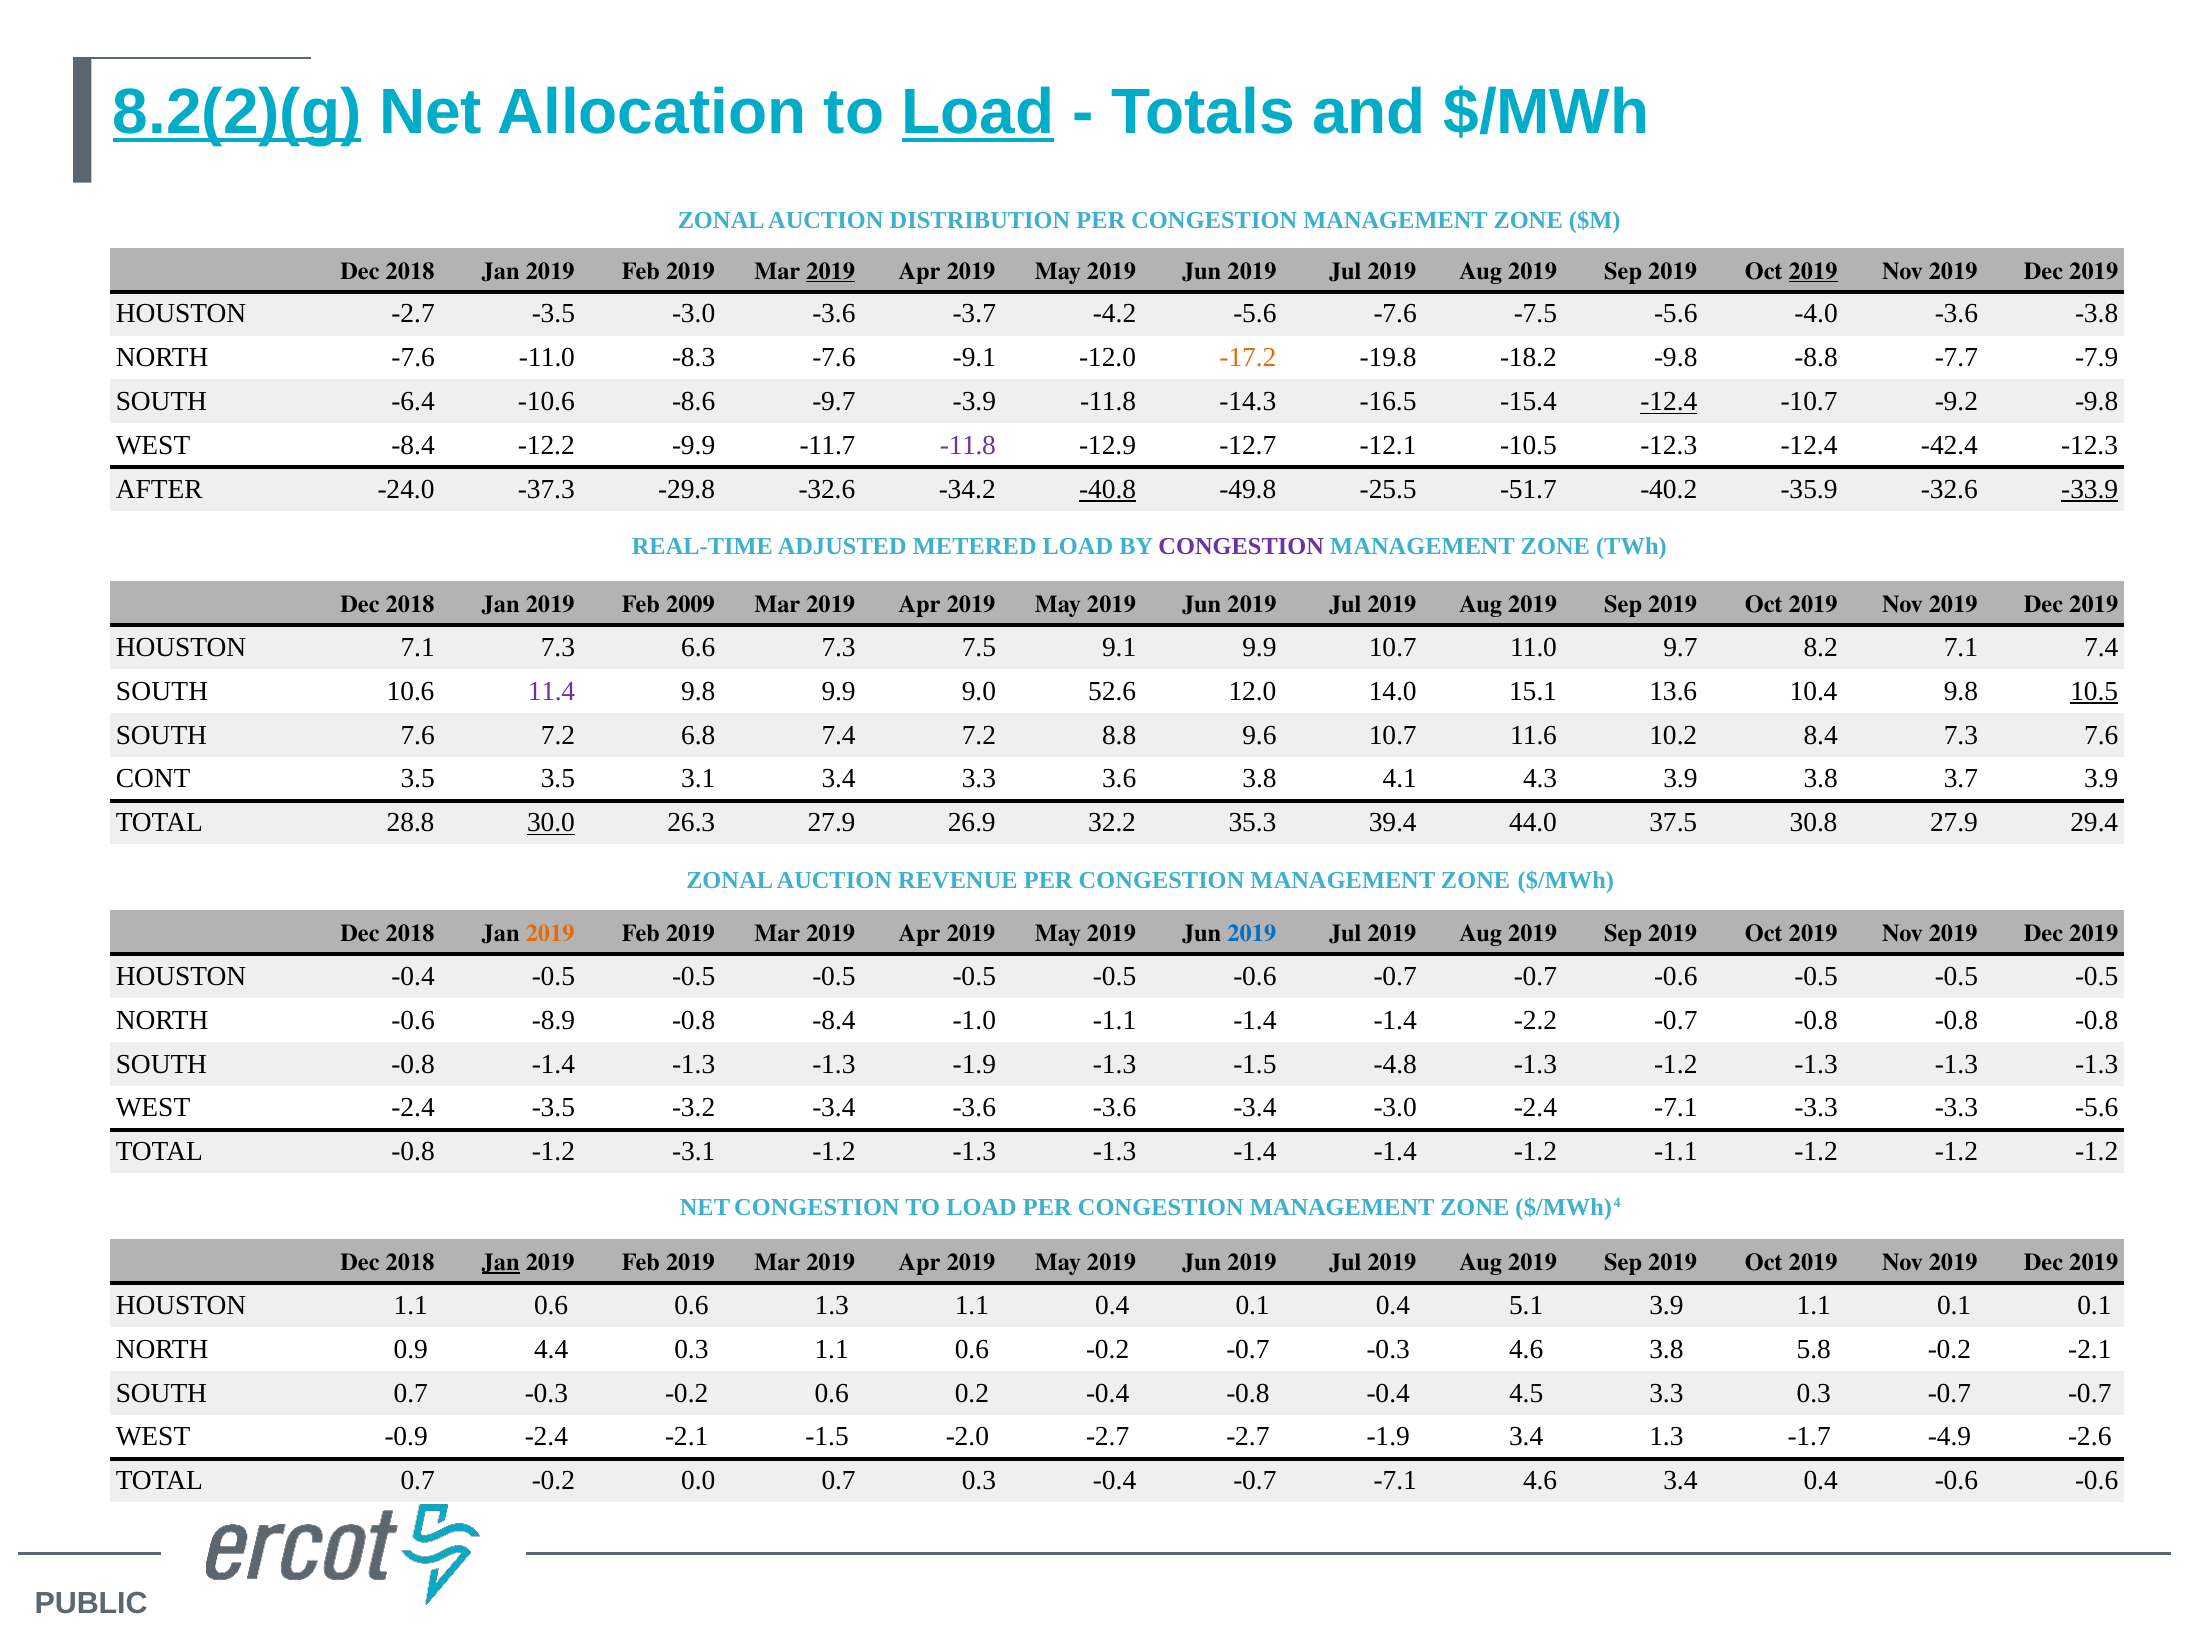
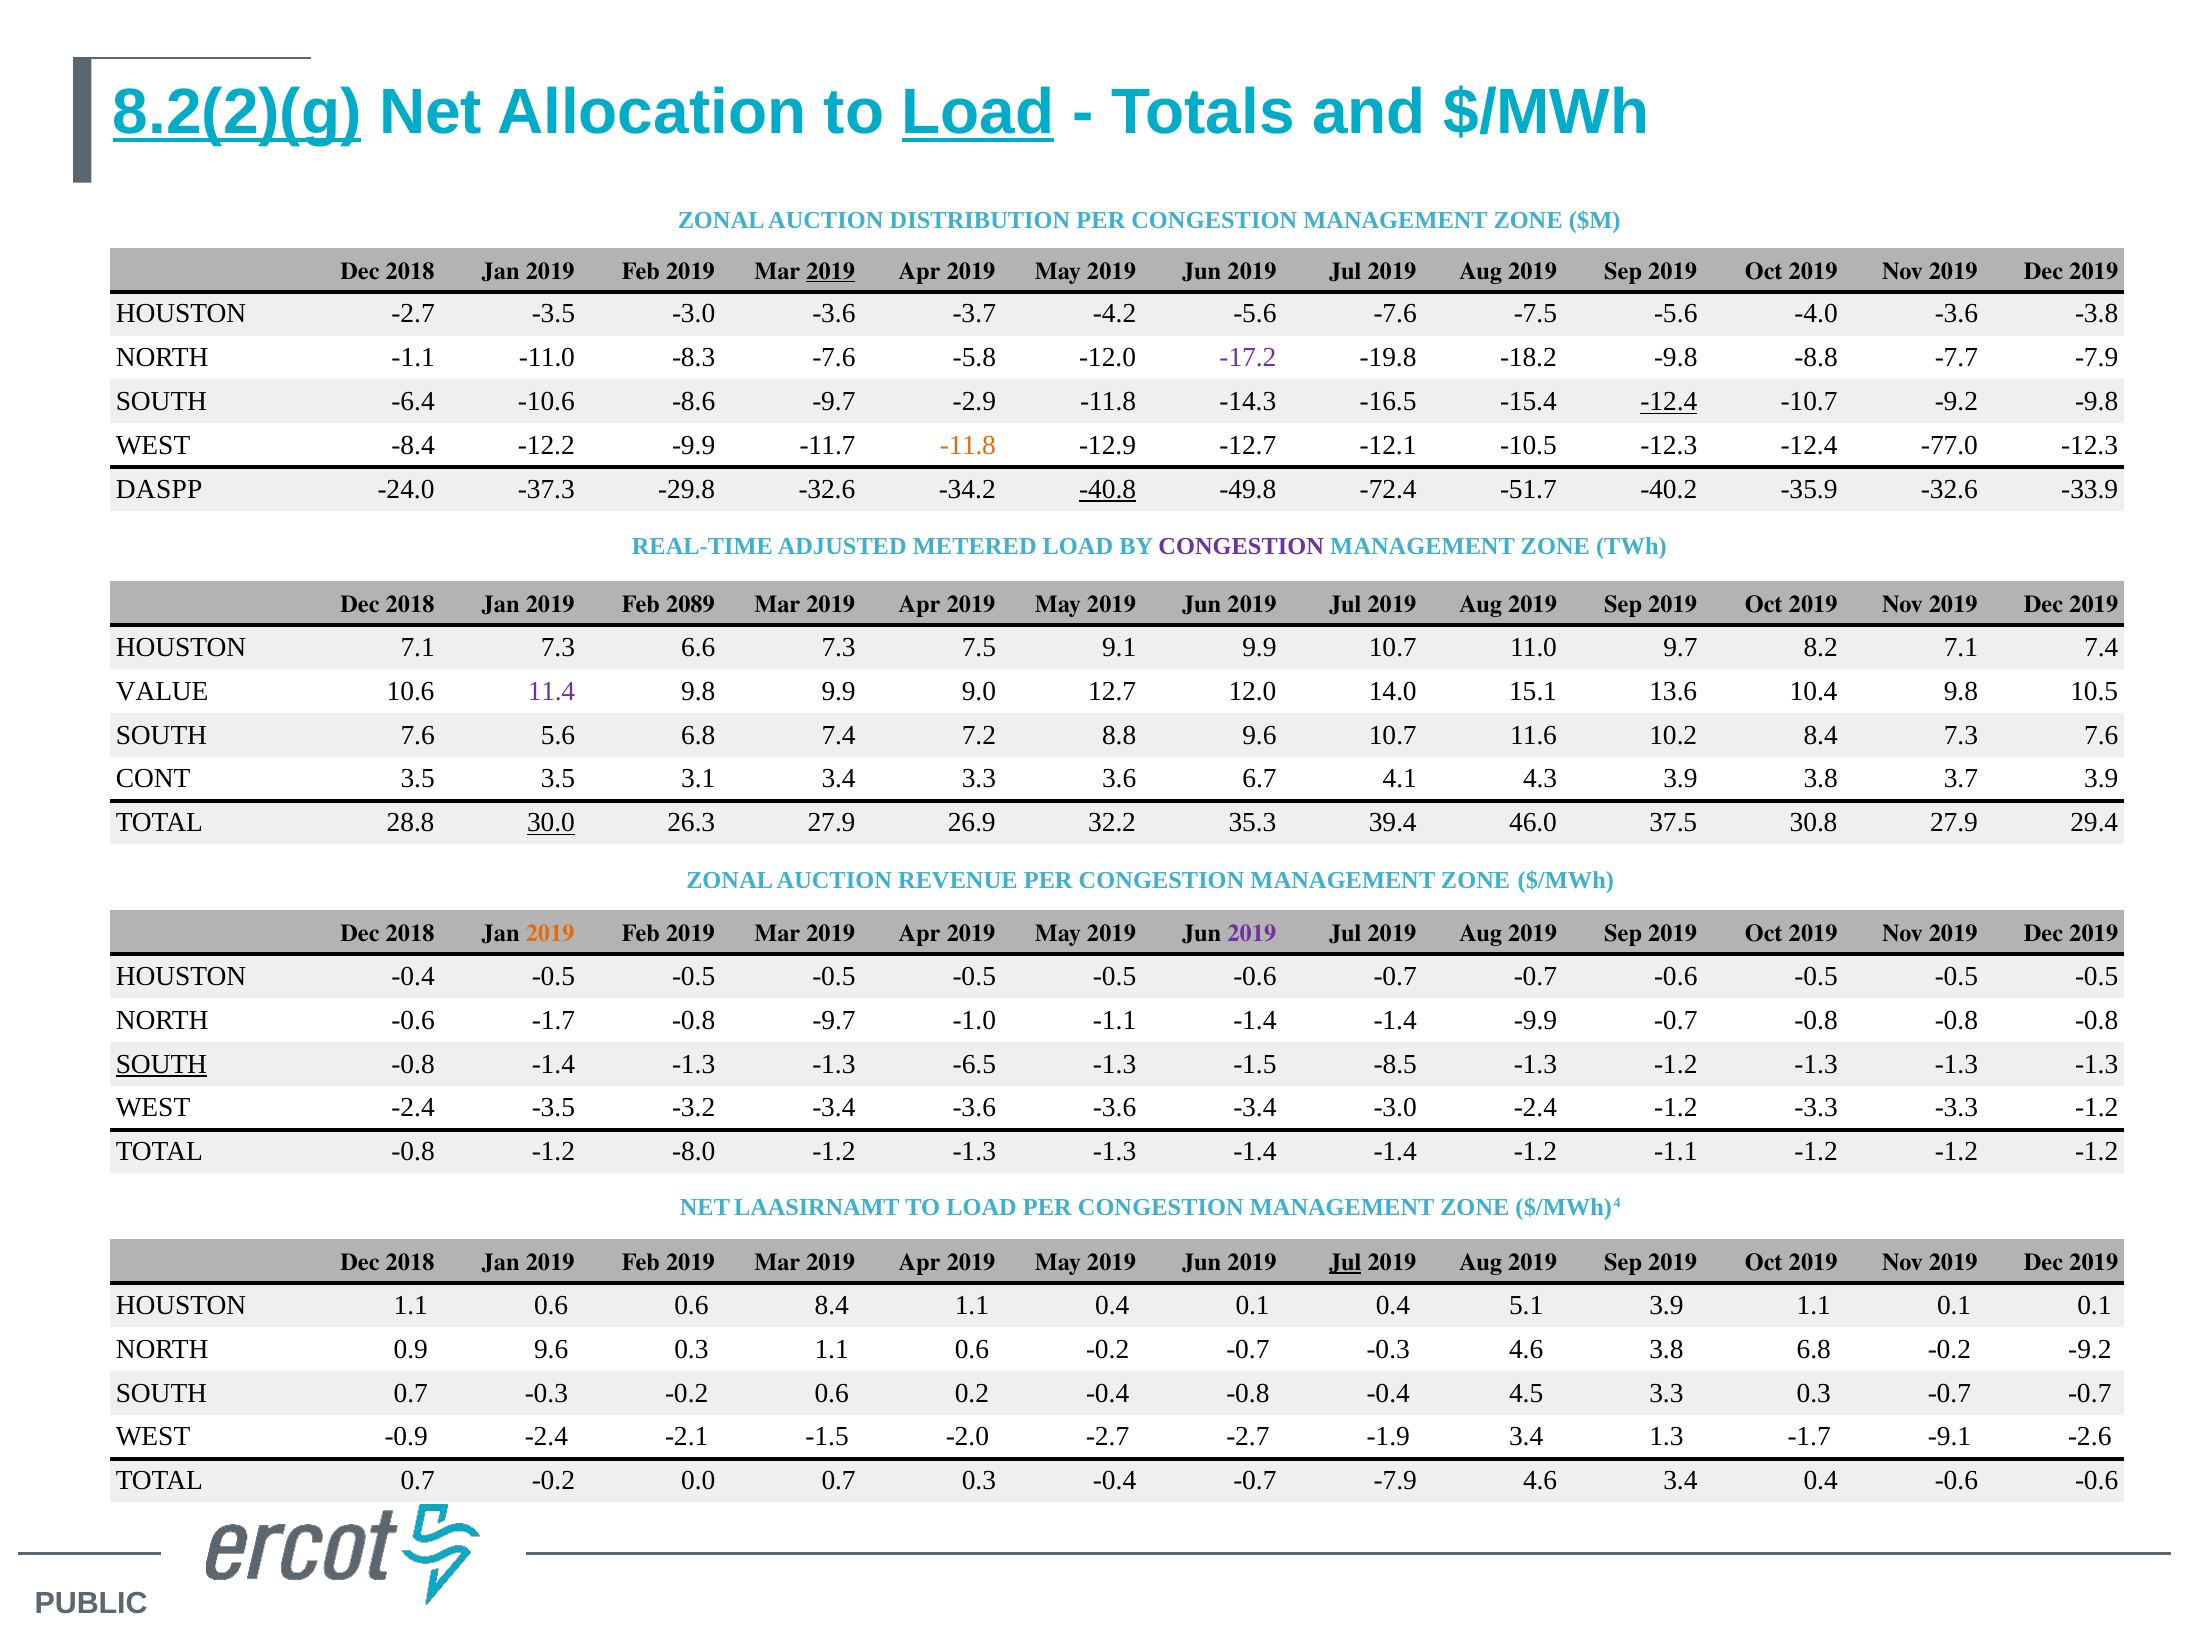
2019 at (1813, 271) underline: present -> none
NORTH -7.6: -7.6 -> -1.1
-9.1: -9.1 -> -5.8
-17.2 colour: orange -> purple
-3.9: -3.9 -> -2.9
-11.8 at (968, 445) colour: purple -> orange
-42.4: -42.4 -> -77.0
AFTER: AFTER -> DASPP
-25.5: -25.5 -> -72.4
-33.9 underline: present -> none
2009: 2009 -> 2089
SOUTH at (162, 691): SOUTH -> VALUE
52.6: 52.6 -> 12.7
10.5 underline: present -> none
7.6 7.2: 7.2 -> 5.6
3.6 3.8: 3.8 -> 6.7
44.0: 44.0 -> 46.0
2019 at (1252, 933) colour: blue -> purple
-0.6 -8.9: -8.9 -> -1.7
-0.8 -8.4: -8.4 -> -9.7
-1.4 -2.2: -2.2 -> -9.9
SOUTH at (161, 1064) underline: none -> present
-1.3 -1.9: -1.9 -> -6.5
-4.8: -4.8 -> -8.5
-2.4 -7.1: -7.1 -> -1.2
-3.3 -5.6: -5.6 -> -1.2
-3.1: -3.1 -> -8.0
NET CONGESTION: CONGESTION -> LAASIRNAMT
Jan at (501, 1262) underline: present -> none
Jul at (1345, 1262) underline: none -> present
0.6 1.3: 1.3 -> 8.4
0.9 4.4: 4.4 -> 9.6
3.8 5.8: 5.8 -> 6.8
-0.2 -2.1: -2.1 -> -9.2
-4.9: -4.9 -> -9.1
-0.7 -7.1: -7.1 -> -7.9
